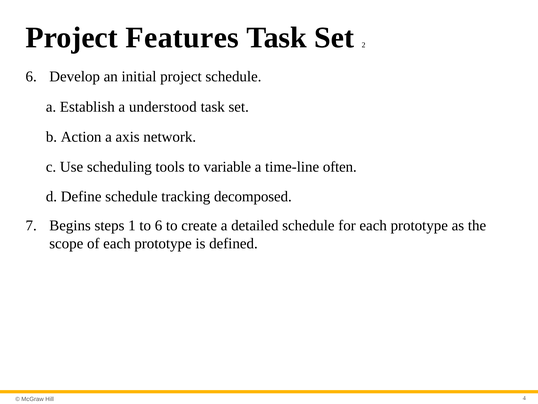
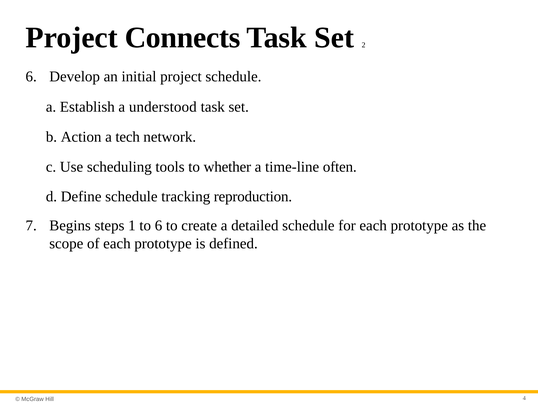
Features: Features -> Connects
axis: axis -> tech
variable: variable -> whether
decomposed: decomposed -> reproduction
